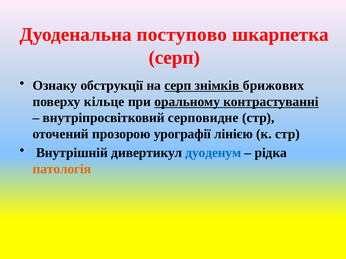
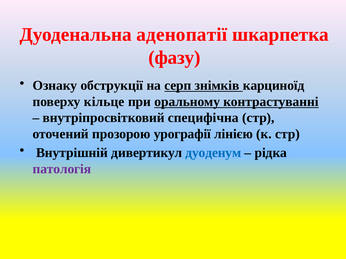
поступово: поступово -> аденопатії
серп at (174, 58): серп -> фазу
брижових: брижових -> карциноїд
серповидне: серповидне -> специфічна
патологія colour: orange -> purple
